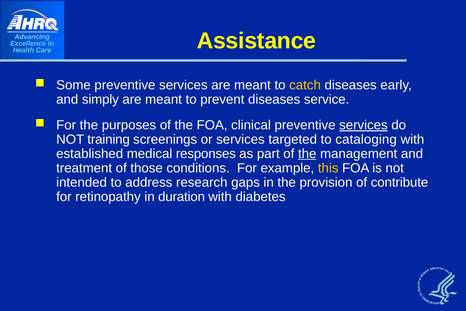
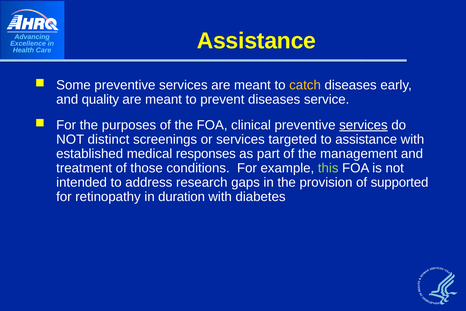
simply: simply -> quality
training: training -> distinct
to cataloging: cataloging -> assistance
the at (307, 154) underline: present -> none
this colour: yellow -> light green
contribute: contribute -> supported
